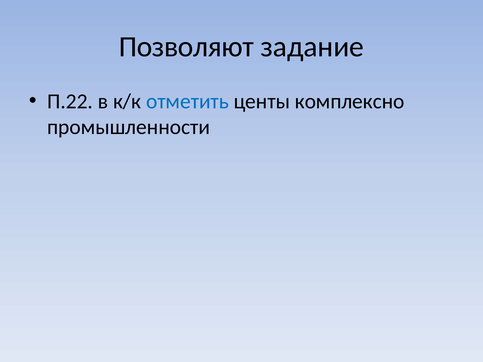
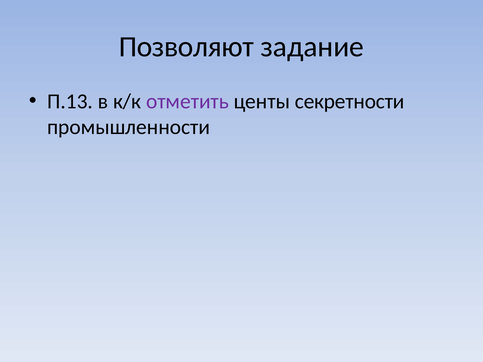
П.22: П.22 -> П.13
отметить colour: blue -> purple
комплексно: комплексно -> секретности
